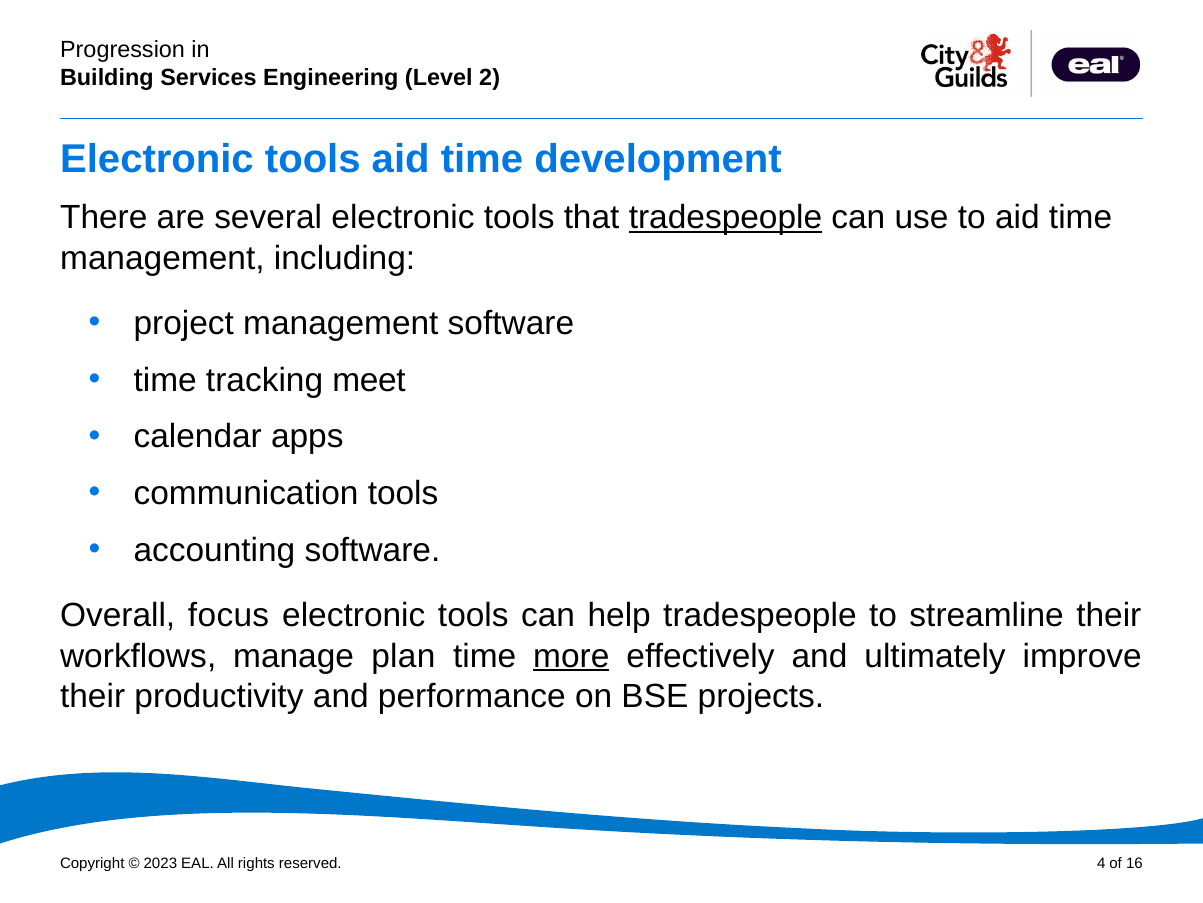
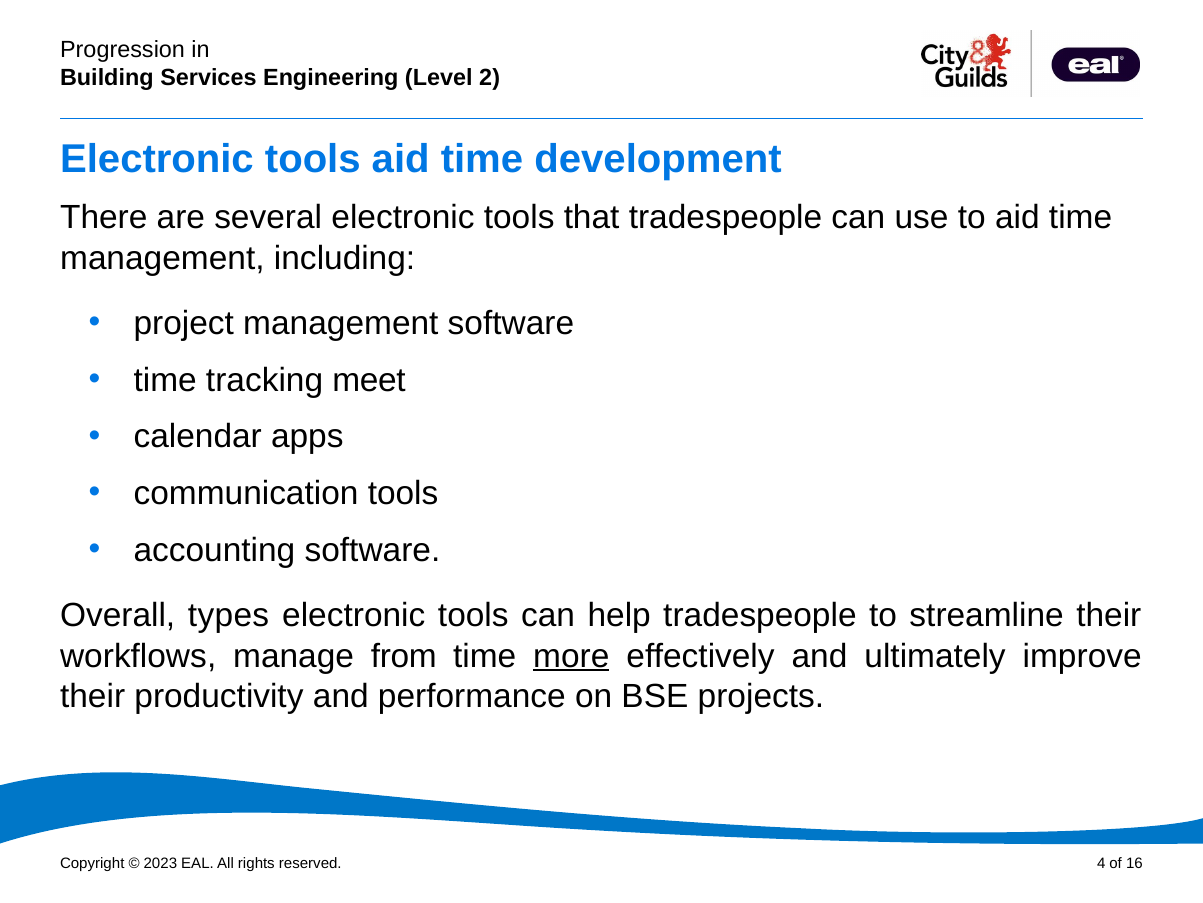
tradespeople at (726, 218) underline: present -> none
focus: focus -> types
plan: plan -> from
